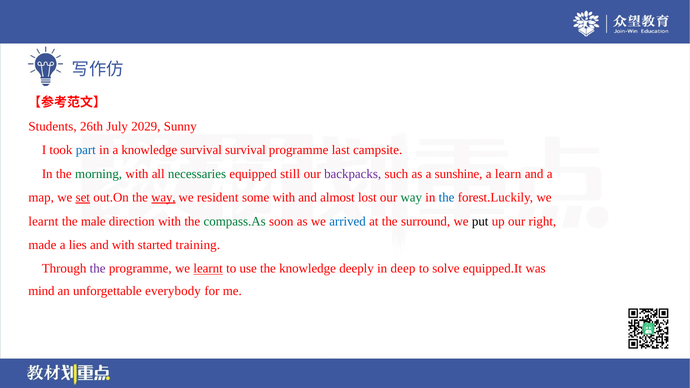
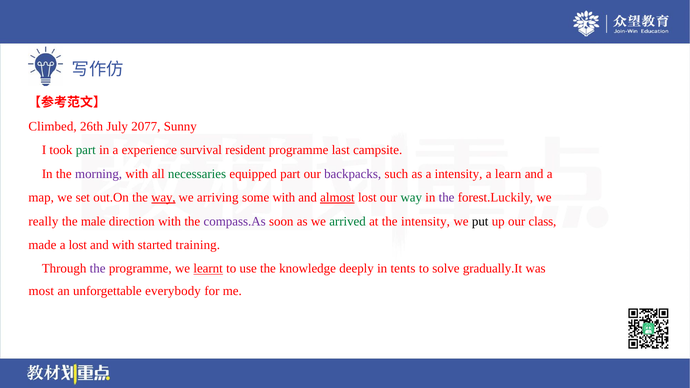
Students: Students -> Climbed
2029: 2029 -> 2077
part at (86, 150) colour: blue -> green
a knowledge: knowledge -> experience
survival survival: survival -> resident
morning colour: green -> purple
equipped still: still -> part
a sunshine: sunshine -> intensity
set underline: present -> none
resident: resident -> arriving
almost underline: none -> present
the at (447, 198) colour: blue -> purple
learnt at (43, 221): learnt -> really
compass.As colour: green -> purple
arrived colour: blue -> green
the surround: surround -> intensity
right: right -> class
a lies: lies -> lost
deep: deep -> tents
equipped.It: equipped.It -> gradually.It
mind: mind -> most
